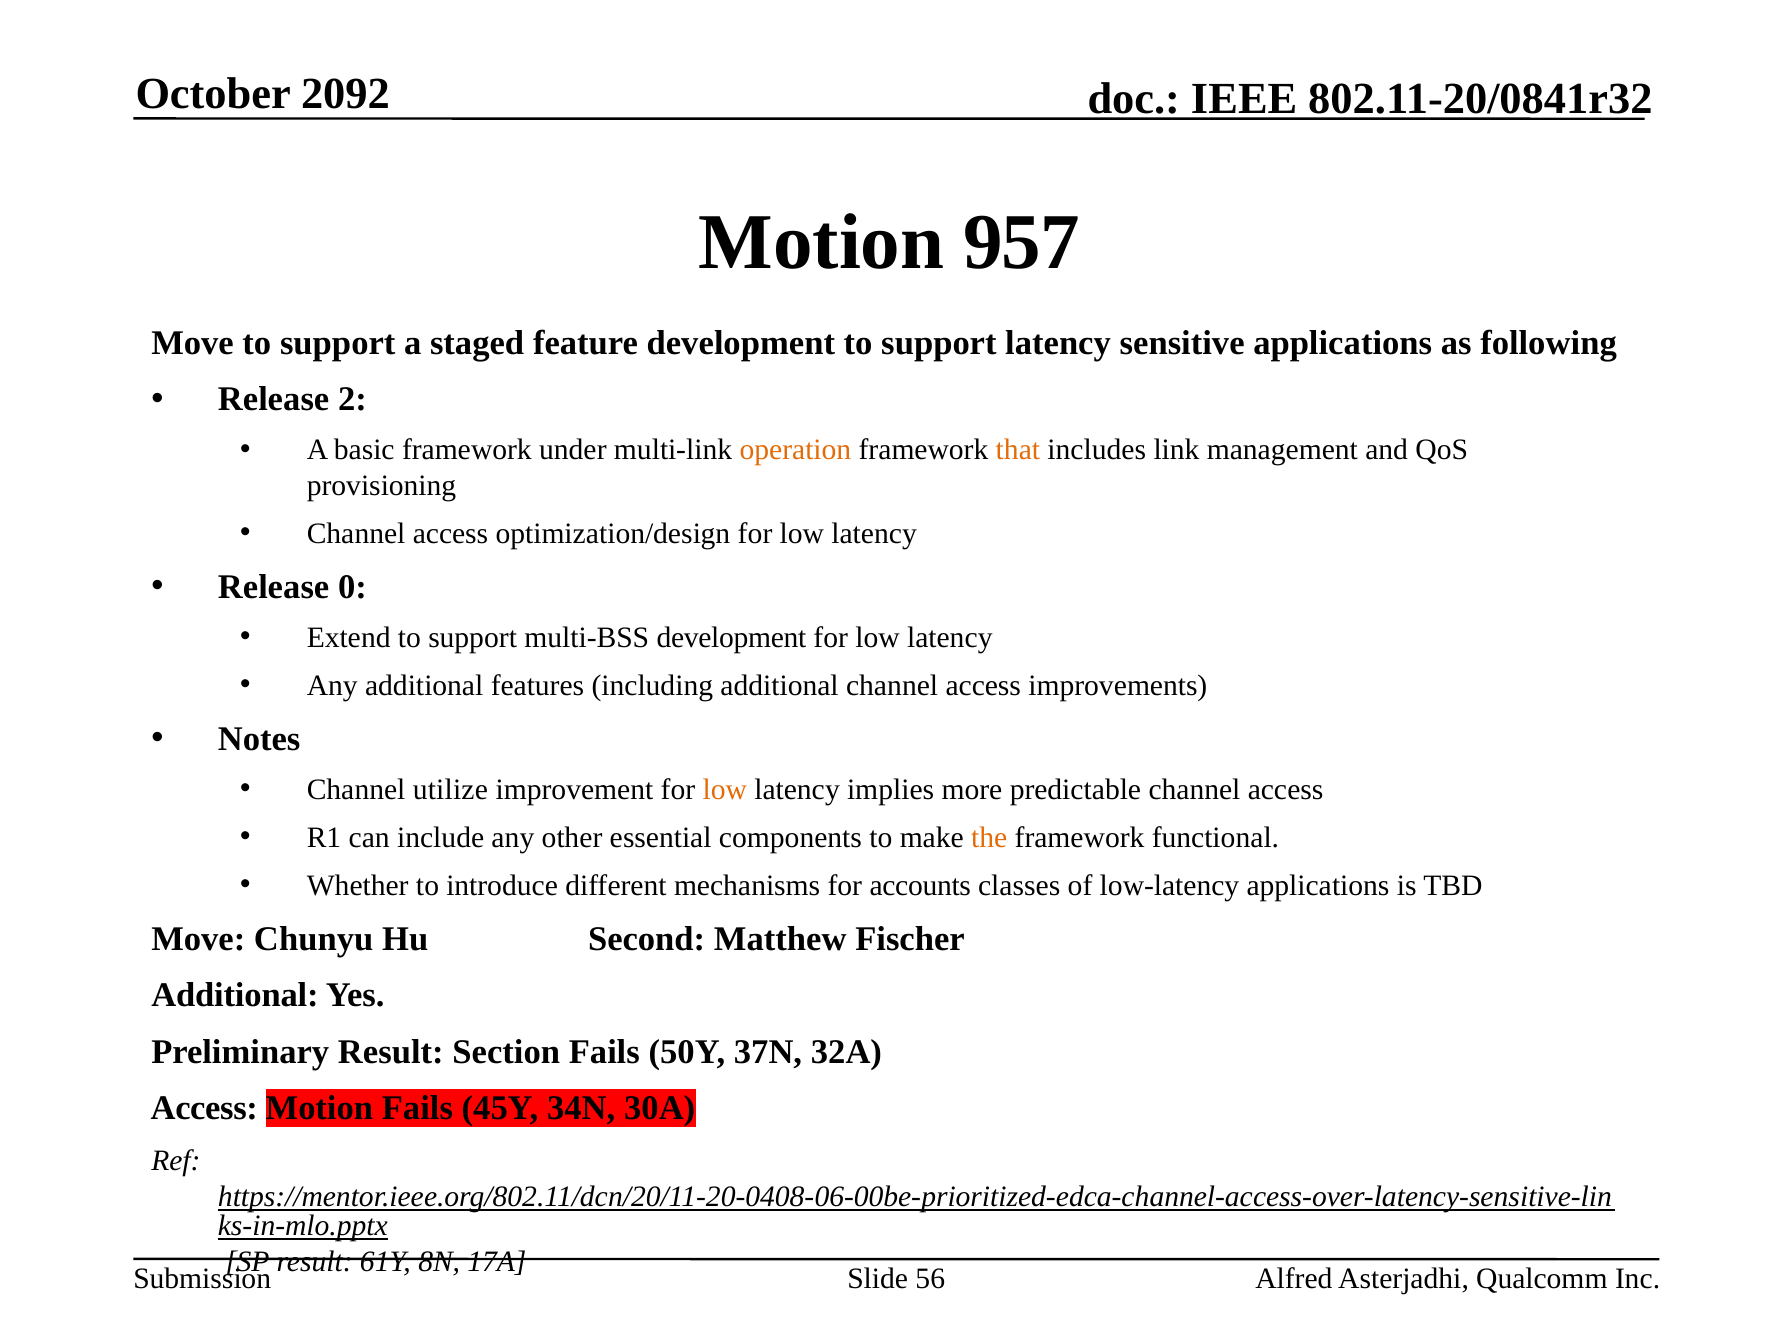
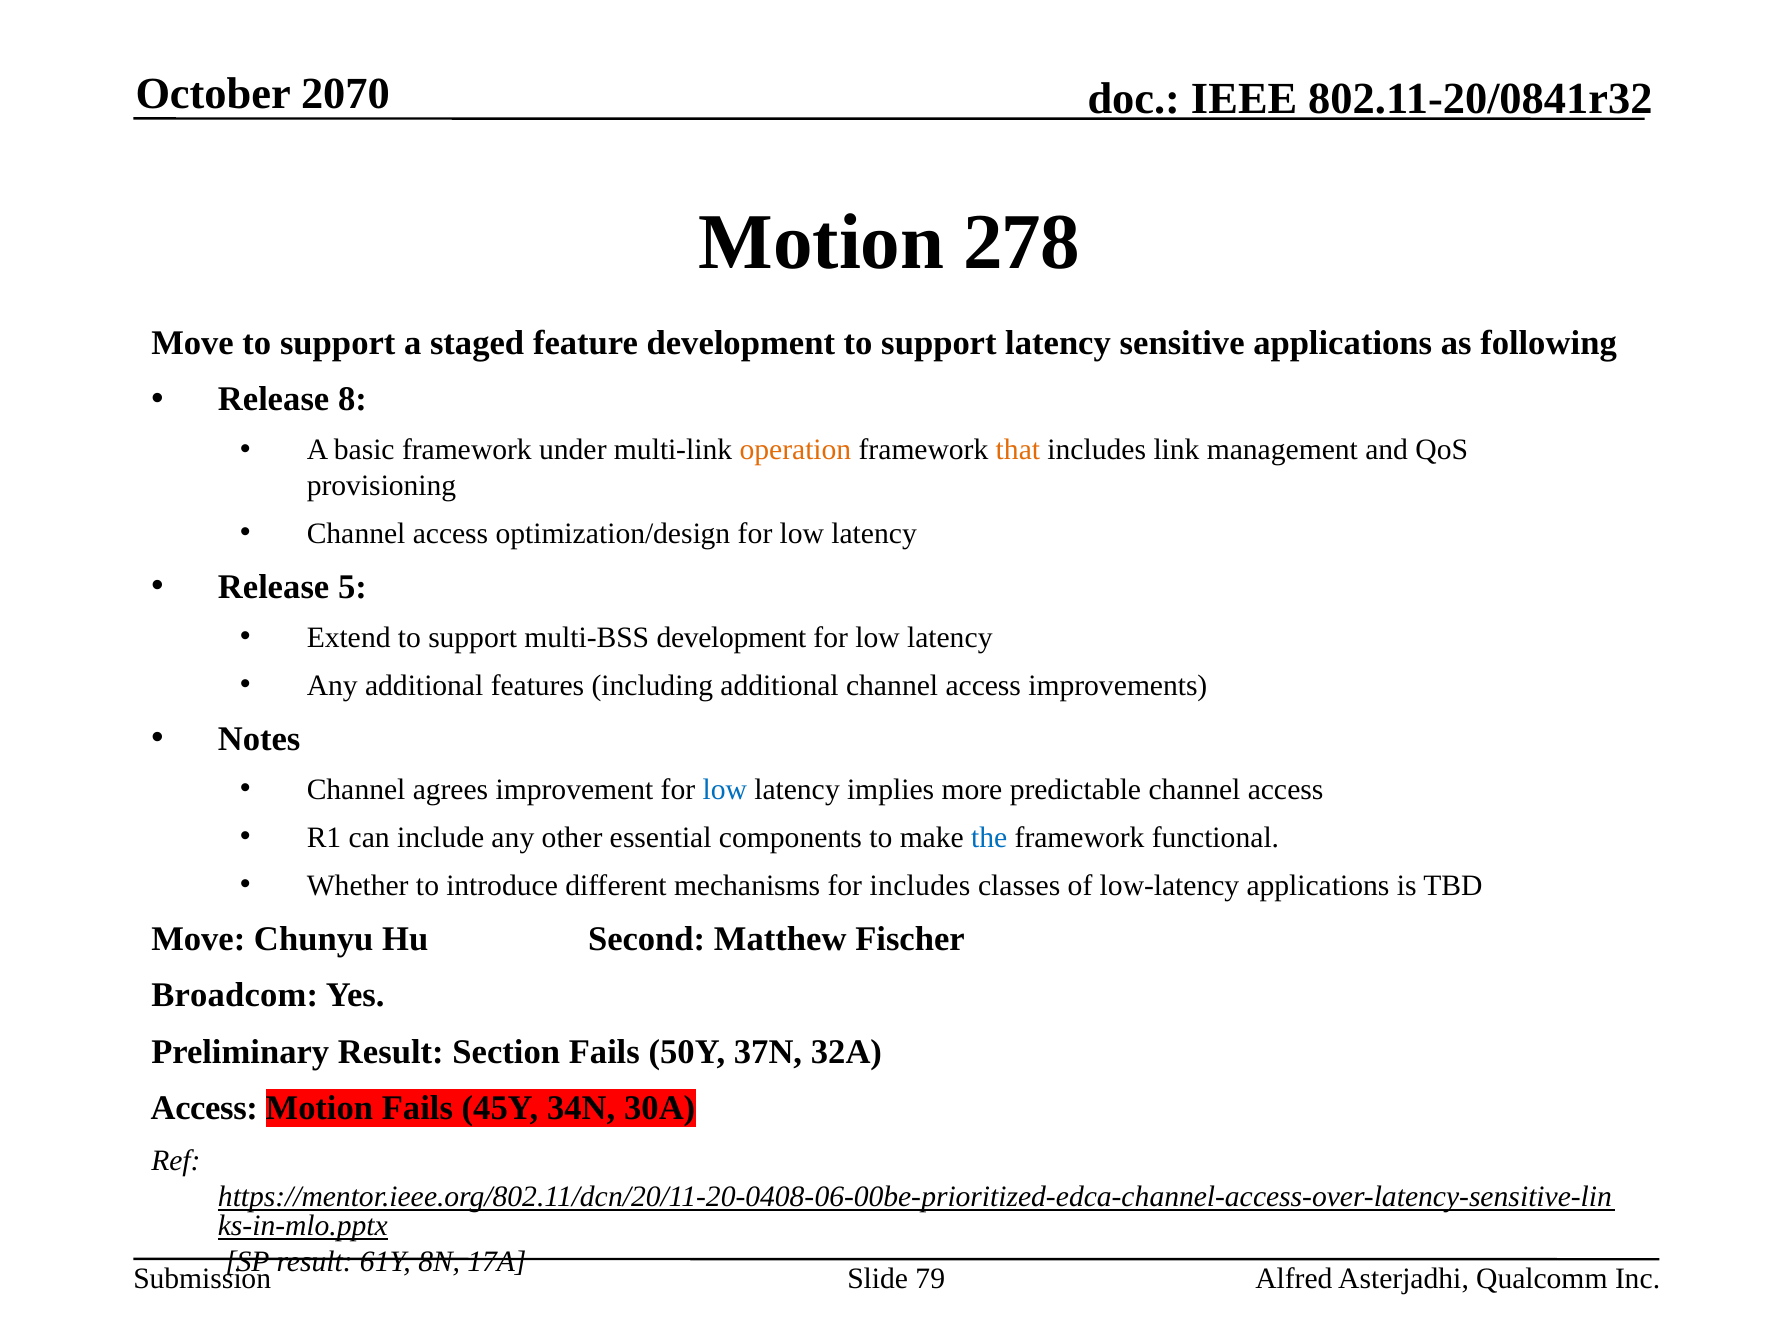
2092: 2092 -> 2070
957: 957 -> 278
2: 2 -> 8
0: 0 -> 5
utilize: utilize -> agrees
low at (725, 790) colour: orange -> blue
the colour: orange -> blue
for accounts: accounts -> includes
Additional at (235, 996): Additional -> Broadcom
56: 56 -> 79
